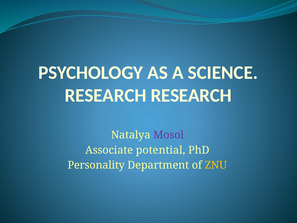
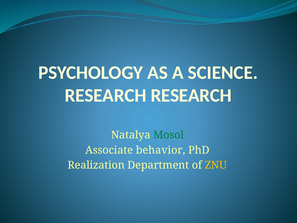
Mosol colour: purple -> green
potential: potential -> behavior
Personality: Personality -> Realization
